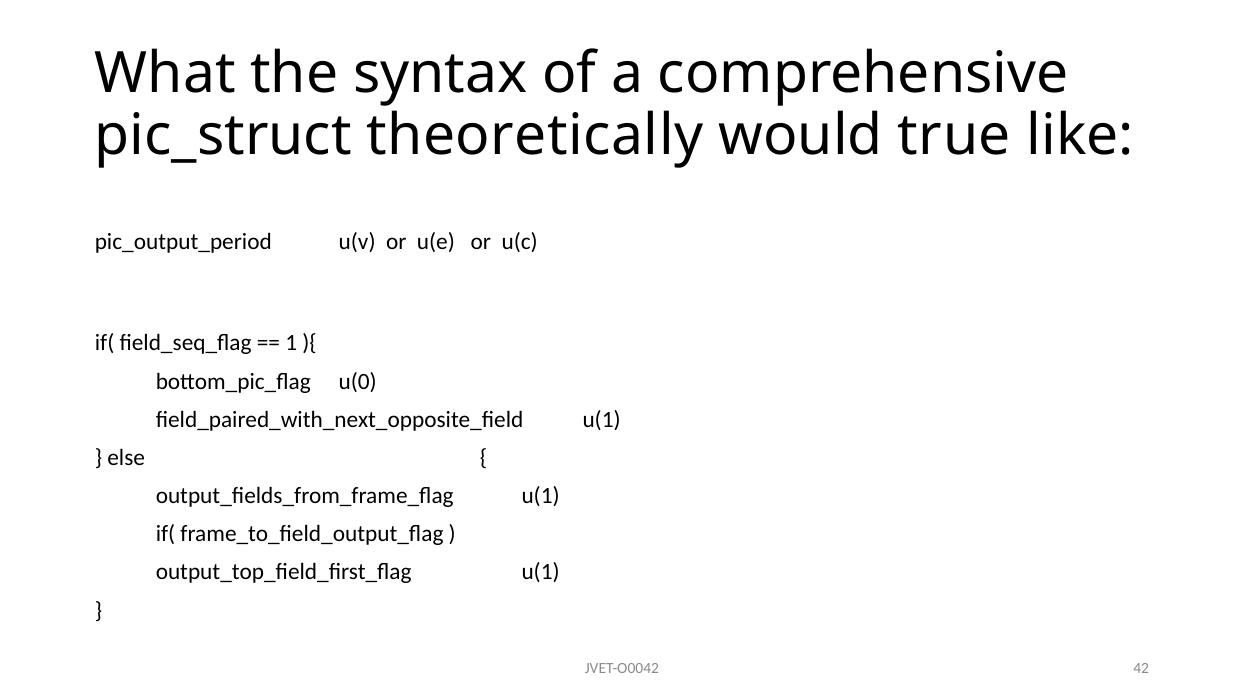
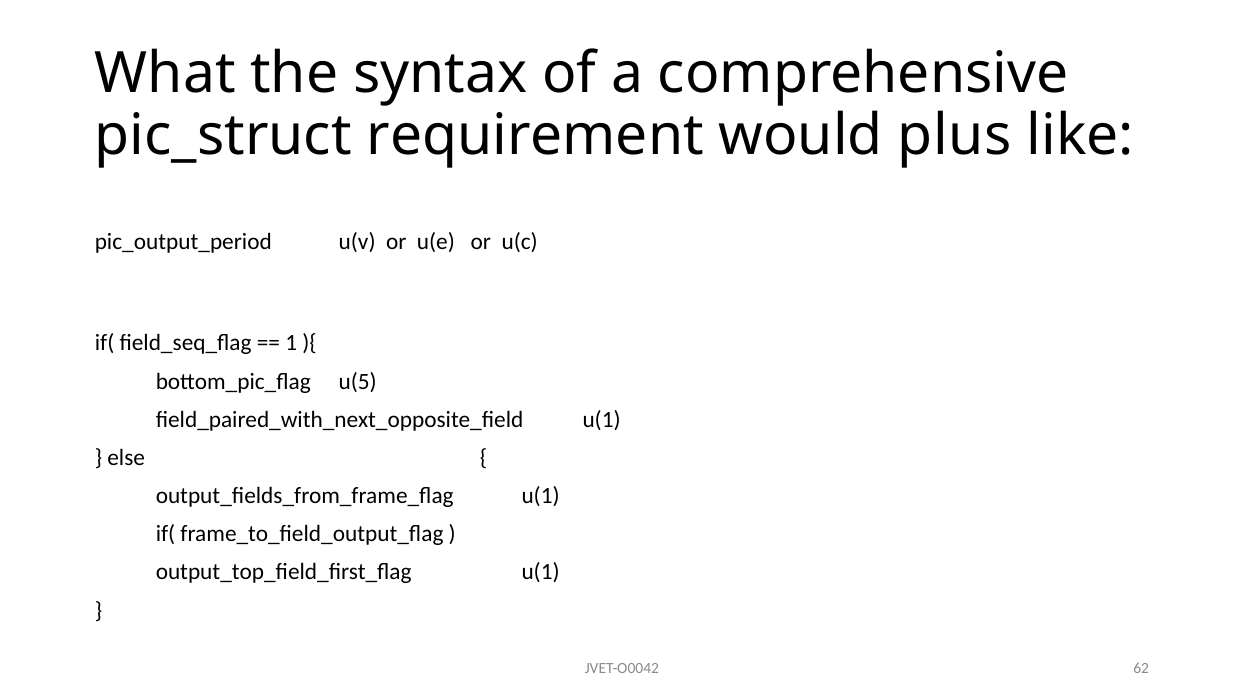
theoretically: theoretically -> requirement
true: true -> plus
u(0: u(0 -> u(5
42: 42 -> 62
